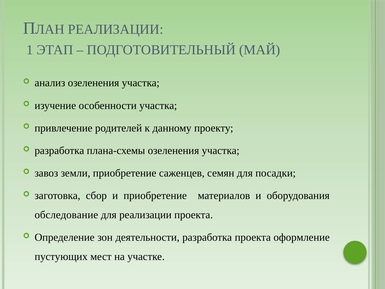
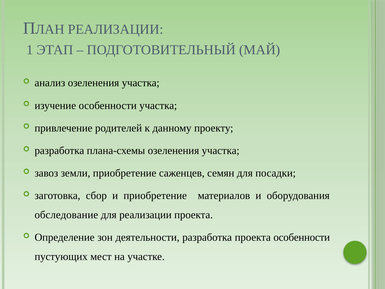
проекта оформление: оформление -> особенности
